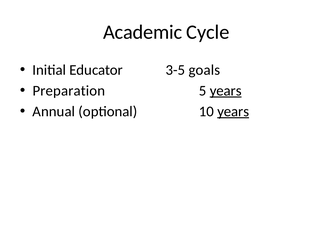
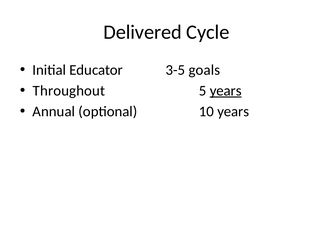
Academic: Academic -> Delivered
Preparation: Preparation -> Throughout
years at (233, 111) underline: present -> none
